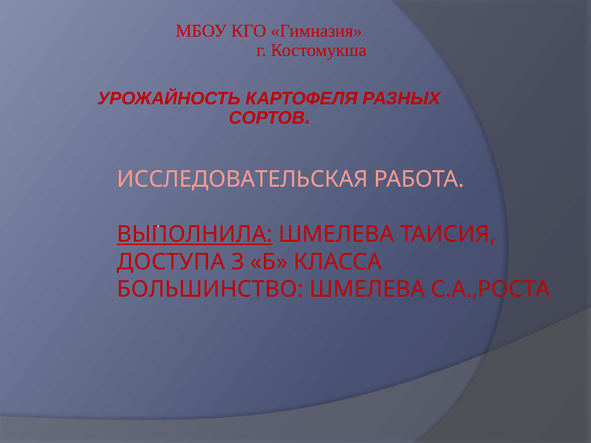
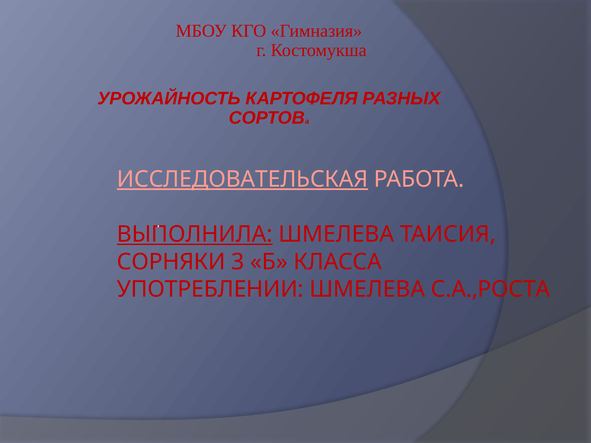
ИССЛЕДОВАТЕЛЬСКАЯ underline: none -> present
ДОСТУПА: ДОСТУПА -> СОРНЯКИ
БОЛЬШИНСТВО: БОЛЬШИНСТВО -> УПОТРЕБЛЕНИИ
